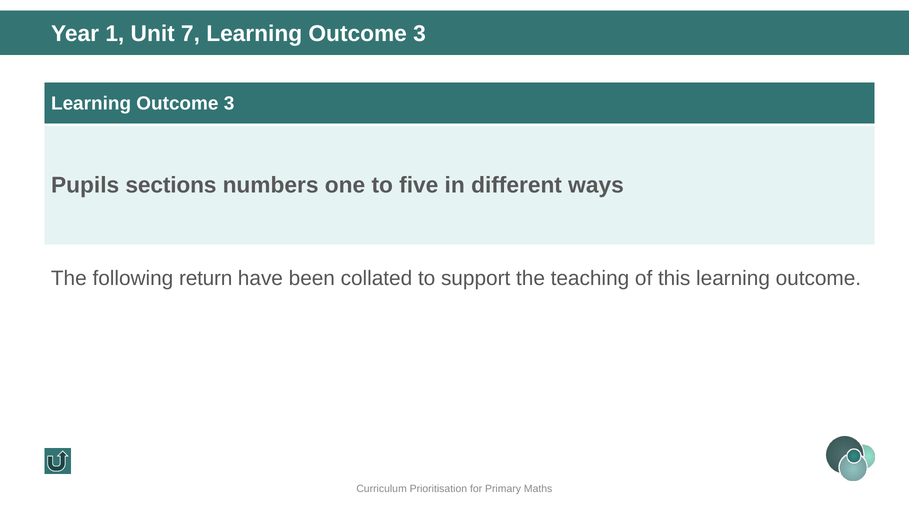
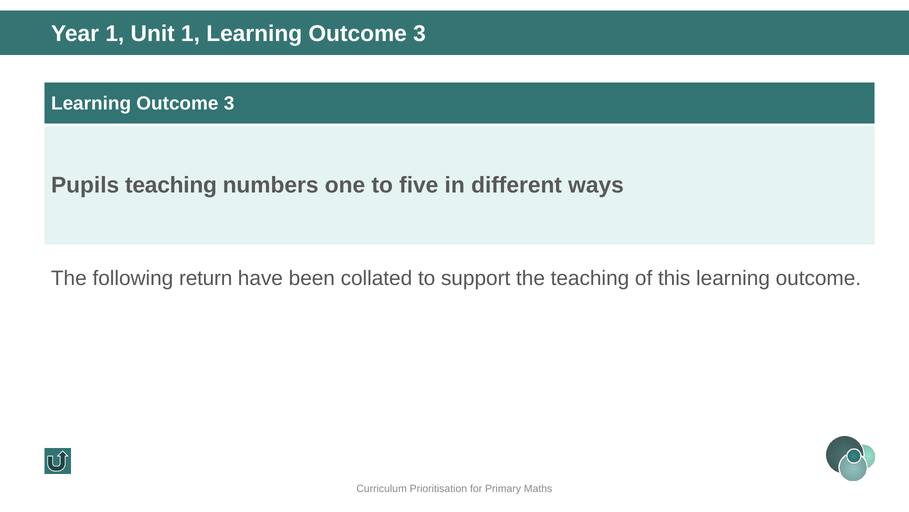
Unit 7: 7 -> 1
Pupils sections: sections -> teaching
